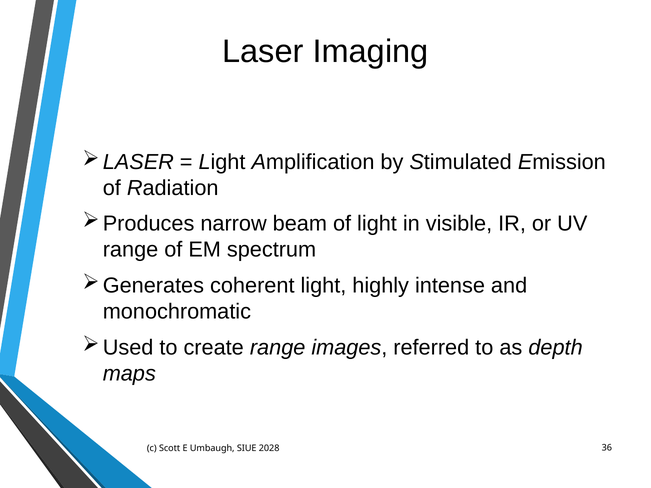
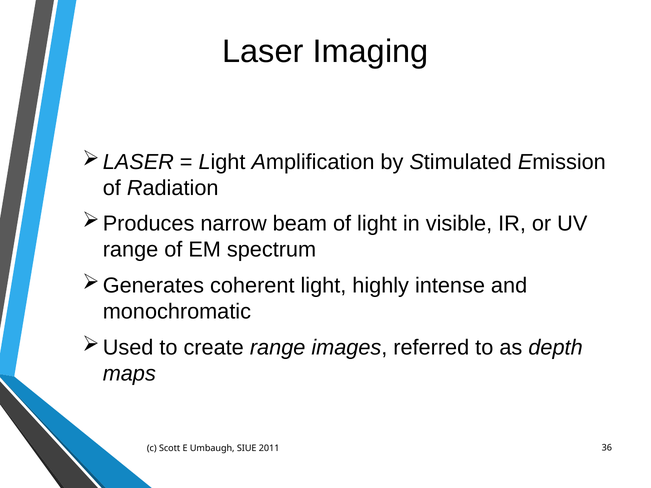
2028: 2028 -> 2011
